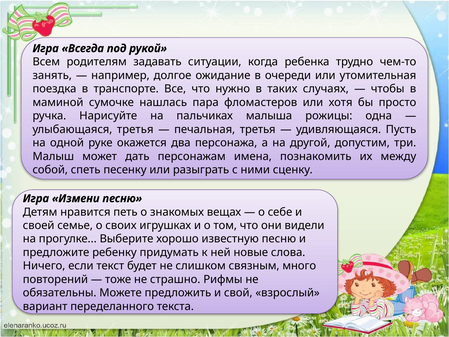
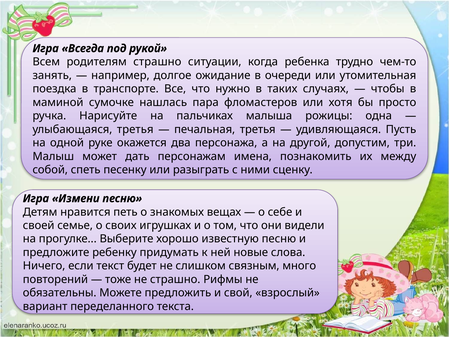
родителям задавать: задавать -> страшно
